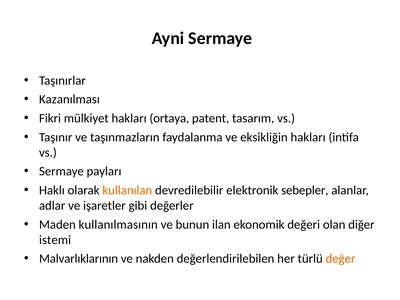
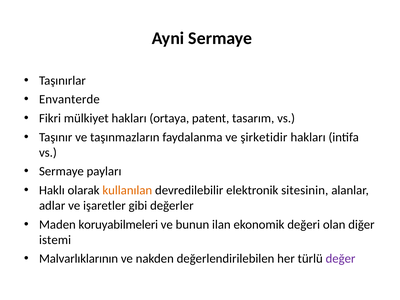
Kazanılması: Kazanılması -> Envanterde
eksikliğin: eksikliğin -> şirketidir
sebepler: sebepler -> sitesinin
kullanılmasının: kullanılmasının -> koruyabilmeleri
değer colour: orange -> purple
